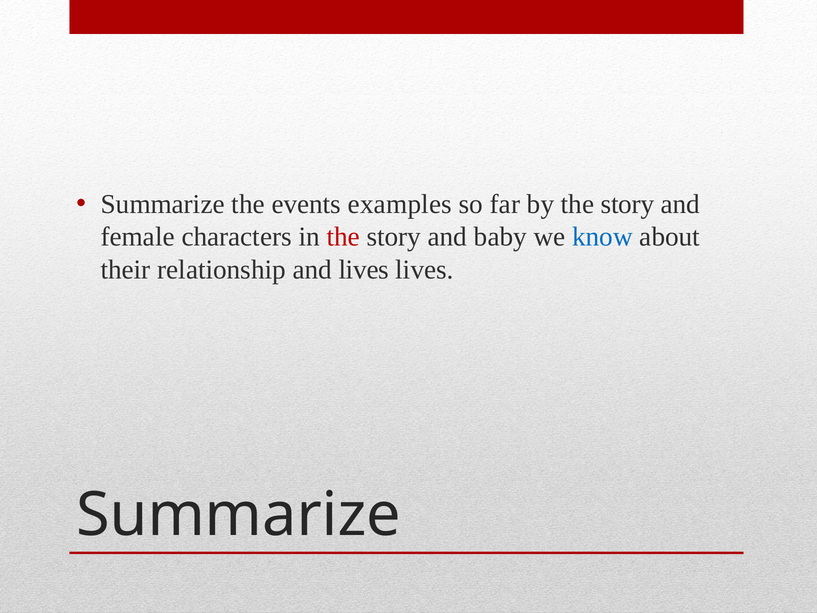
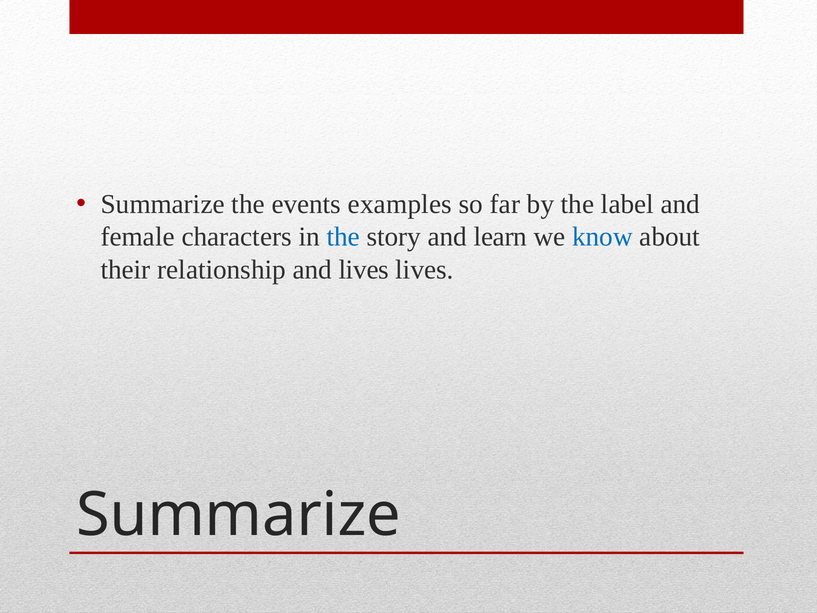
by the story: story -> label
the at (343, 237) colour: red -> blue
baby: baby -> learn
